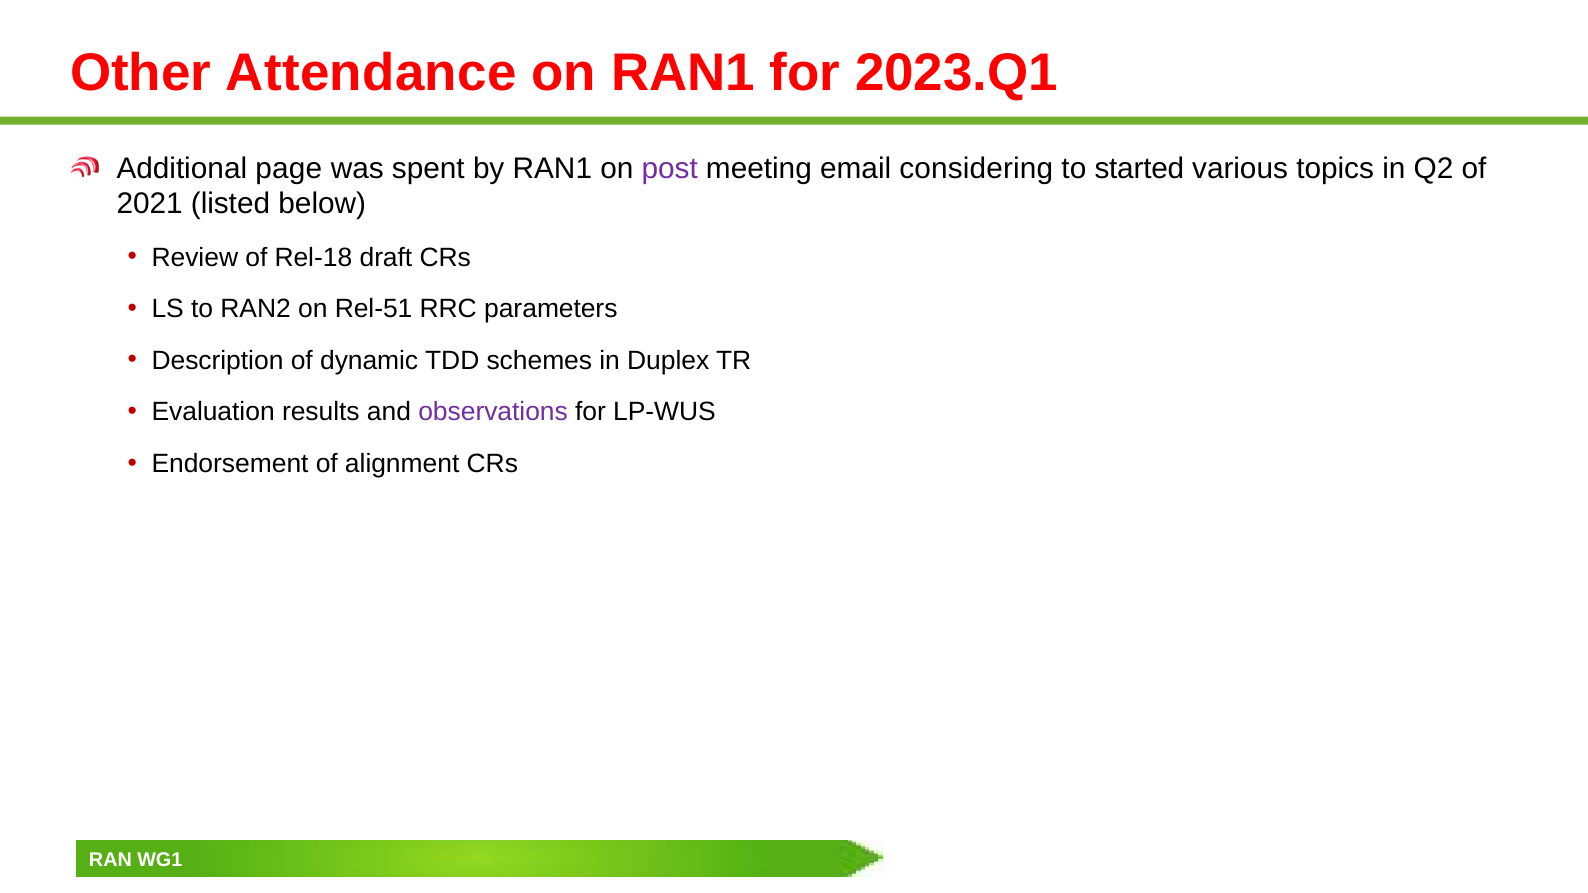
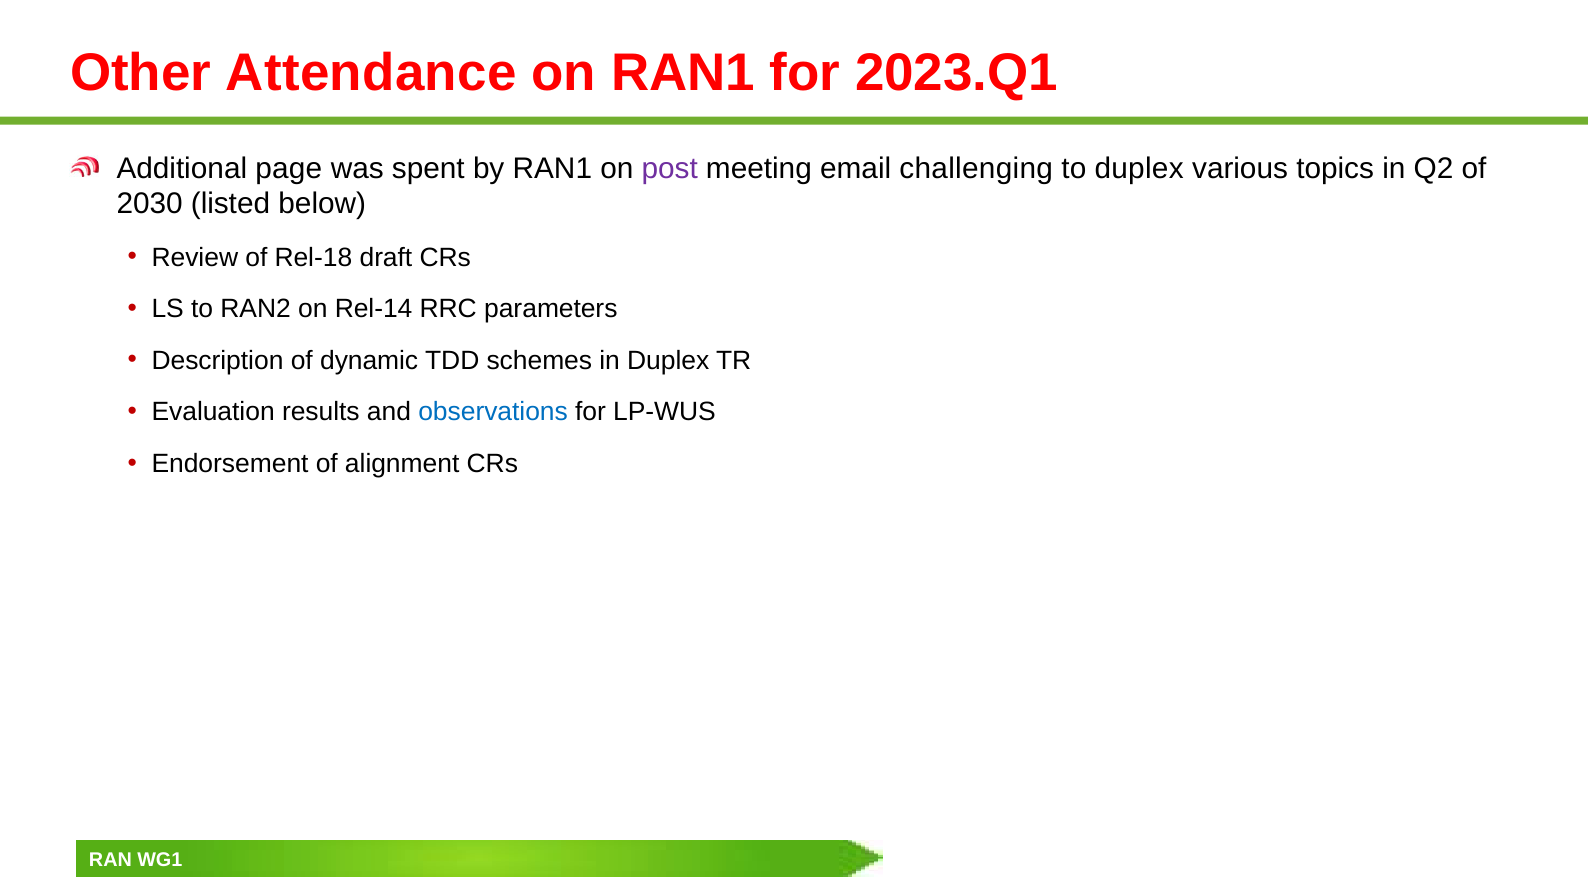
considering: considering -> challenging
to started: started -> duplex
2021: 2021 -> 2030
Rel-51: Rel-51 -> Rel-14
observations colour: purple -> blue
